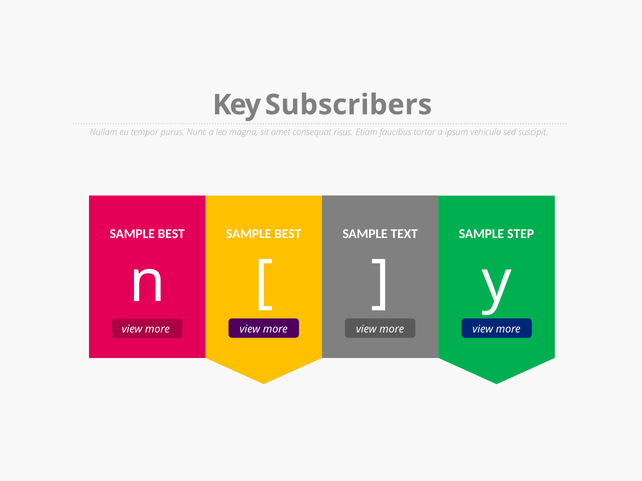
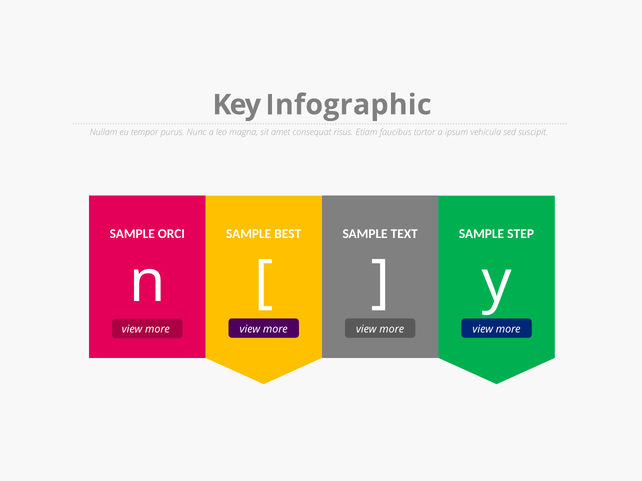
Subscribers: Subscribers -> Infographic
BEST at (171, 234): BEST -> ORCI
